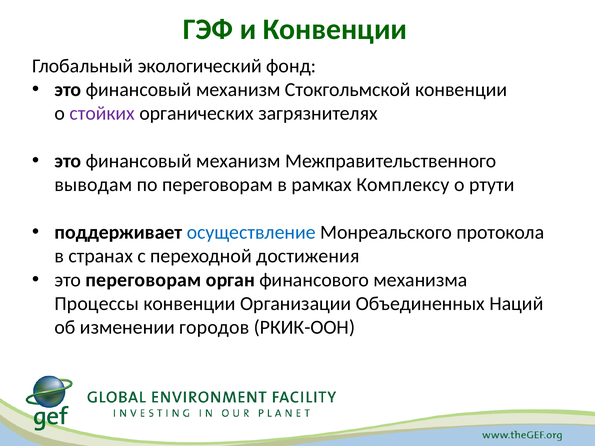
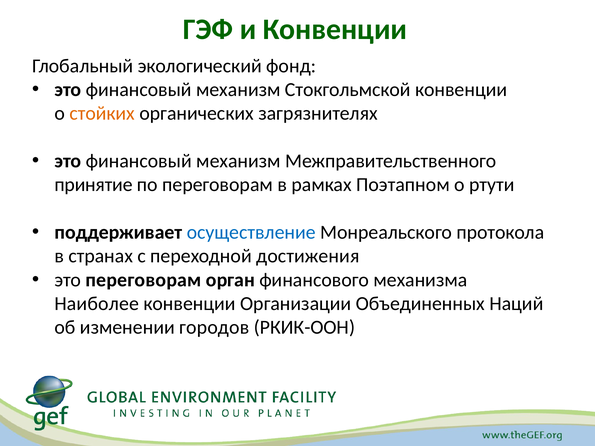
стойких colour: purple -> orange
выводам: выводам -> принятие
Комплексу: Комплексу -> Поэтапном
Процессы: Процессы -> Наиболее
